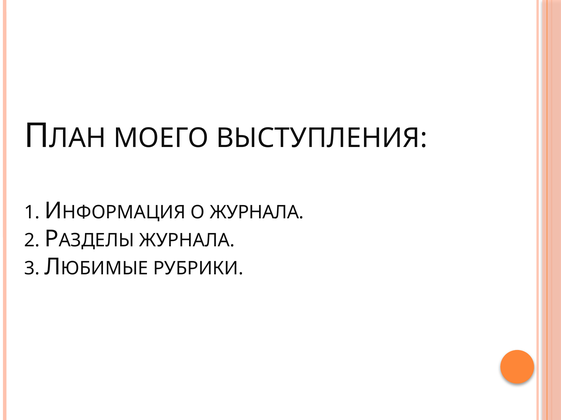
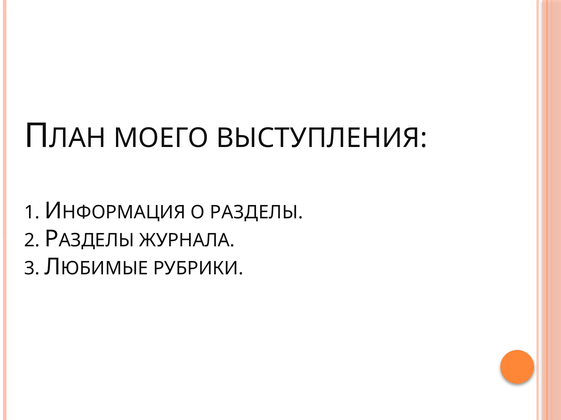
О ЖУРНАЛА: ЖУРНАЛА -> РАЗДЕЛЫ
